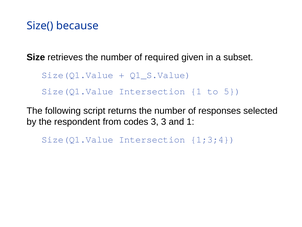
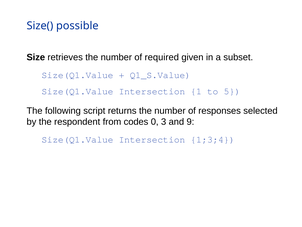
because: because -> possible
codes 3: 3 -> 0
and 1: 1 -> 9
